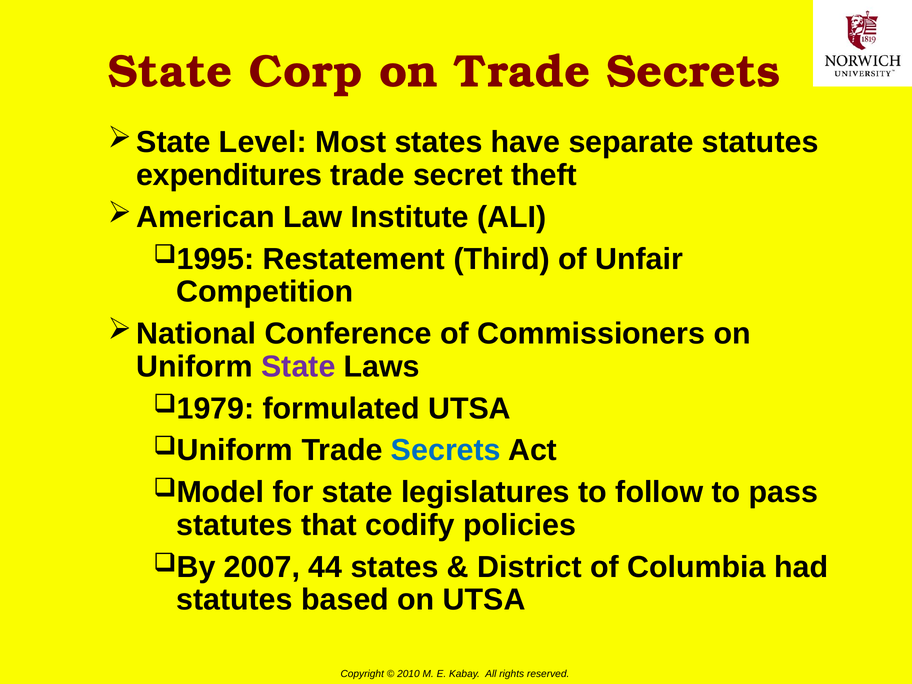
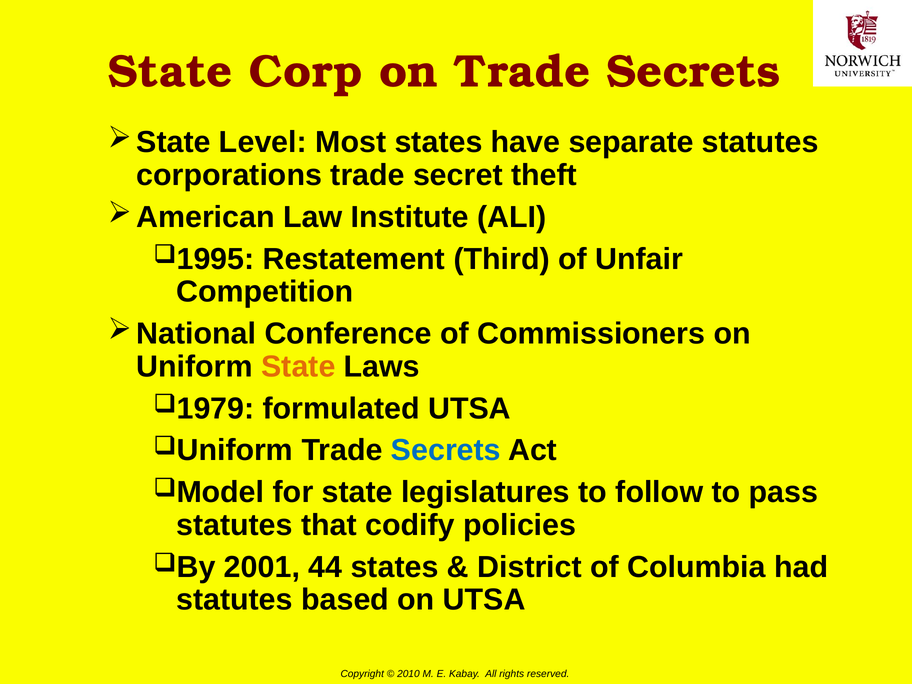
expenditures: expenditures -> corporations
State at (298, 367) colour: purple -> orange
2007: 2007 -> 2001
